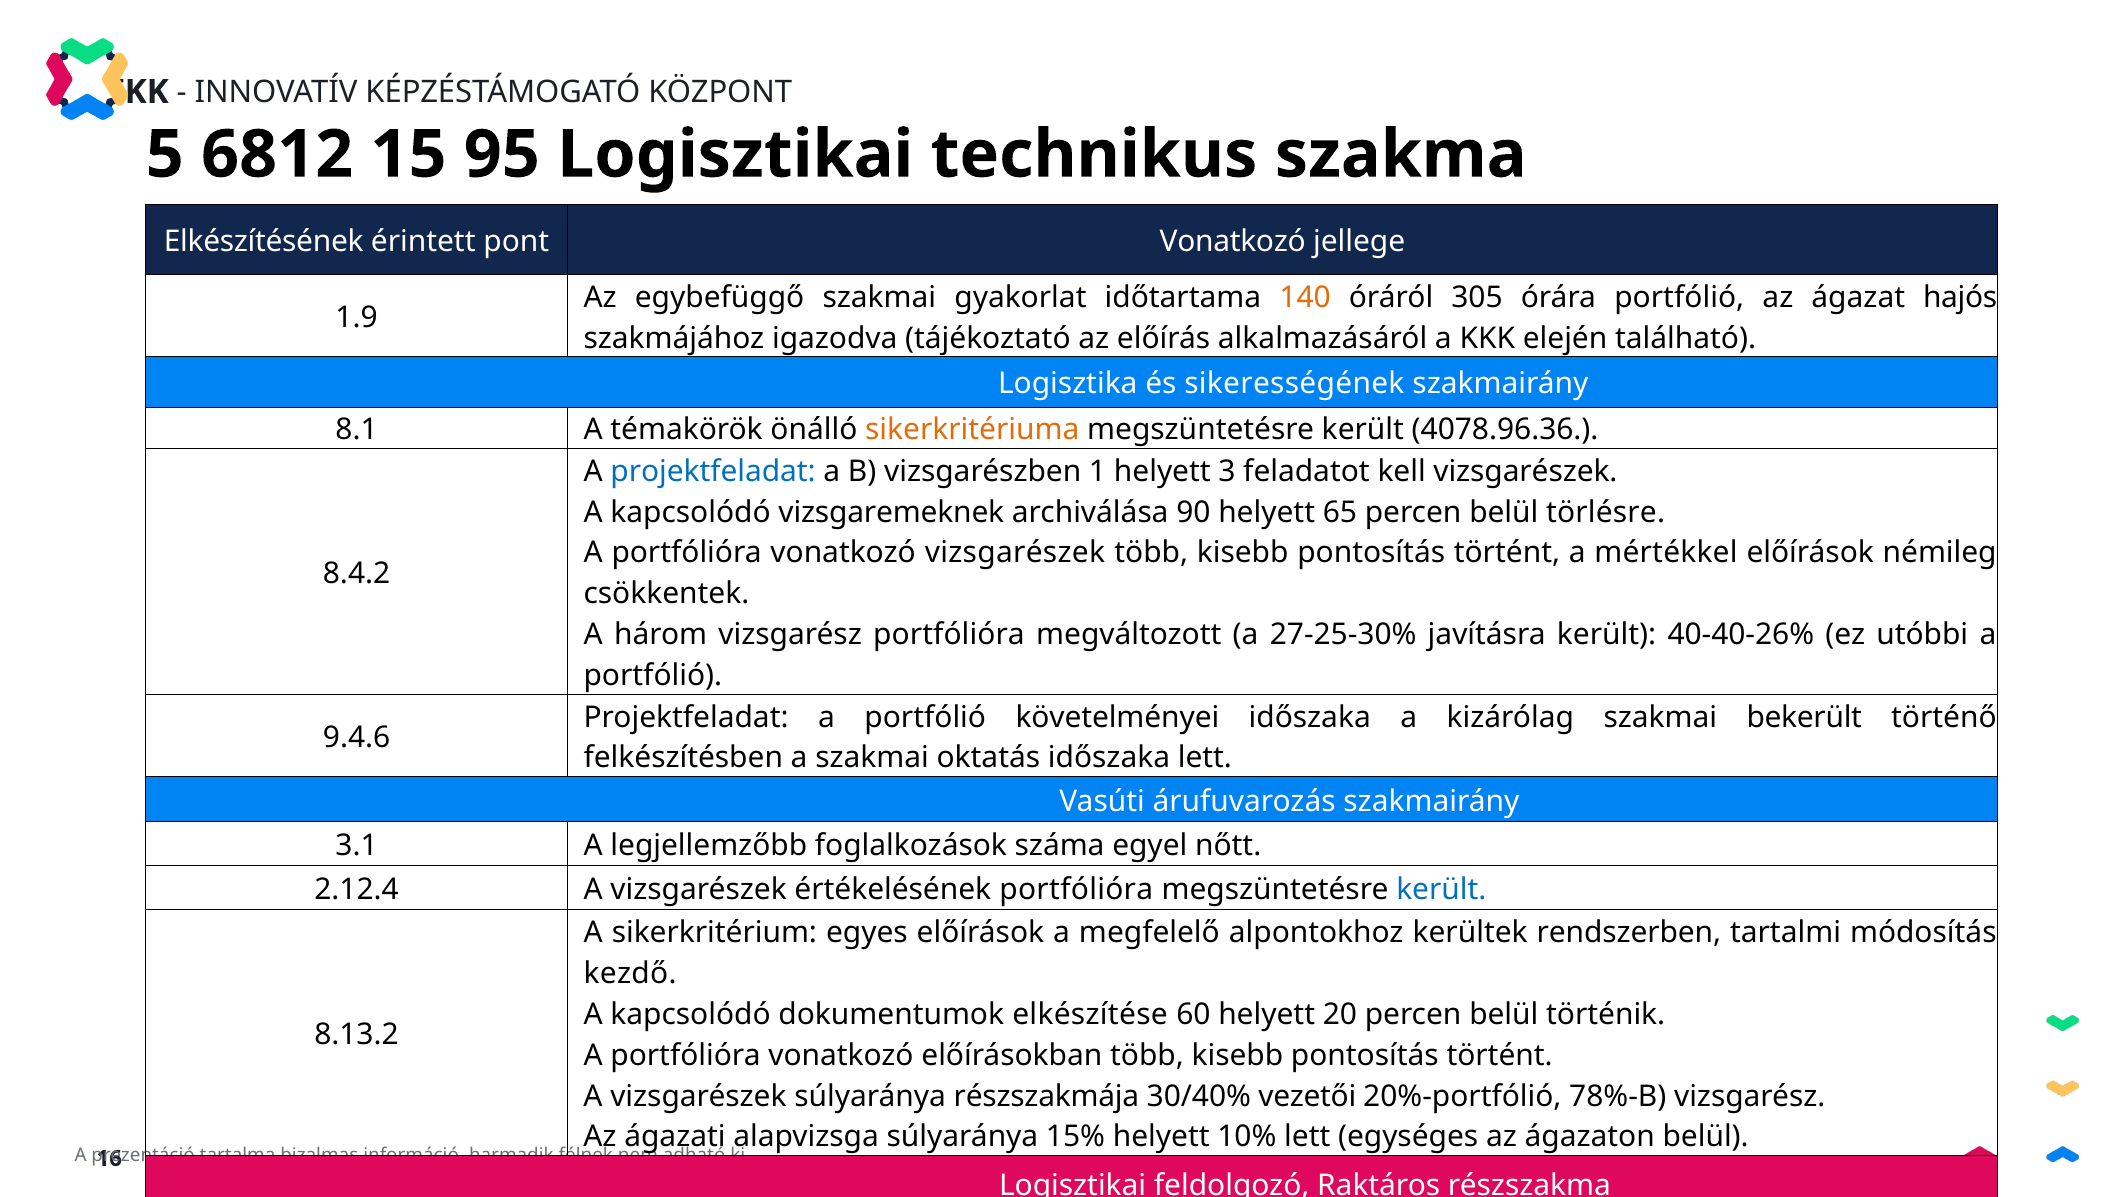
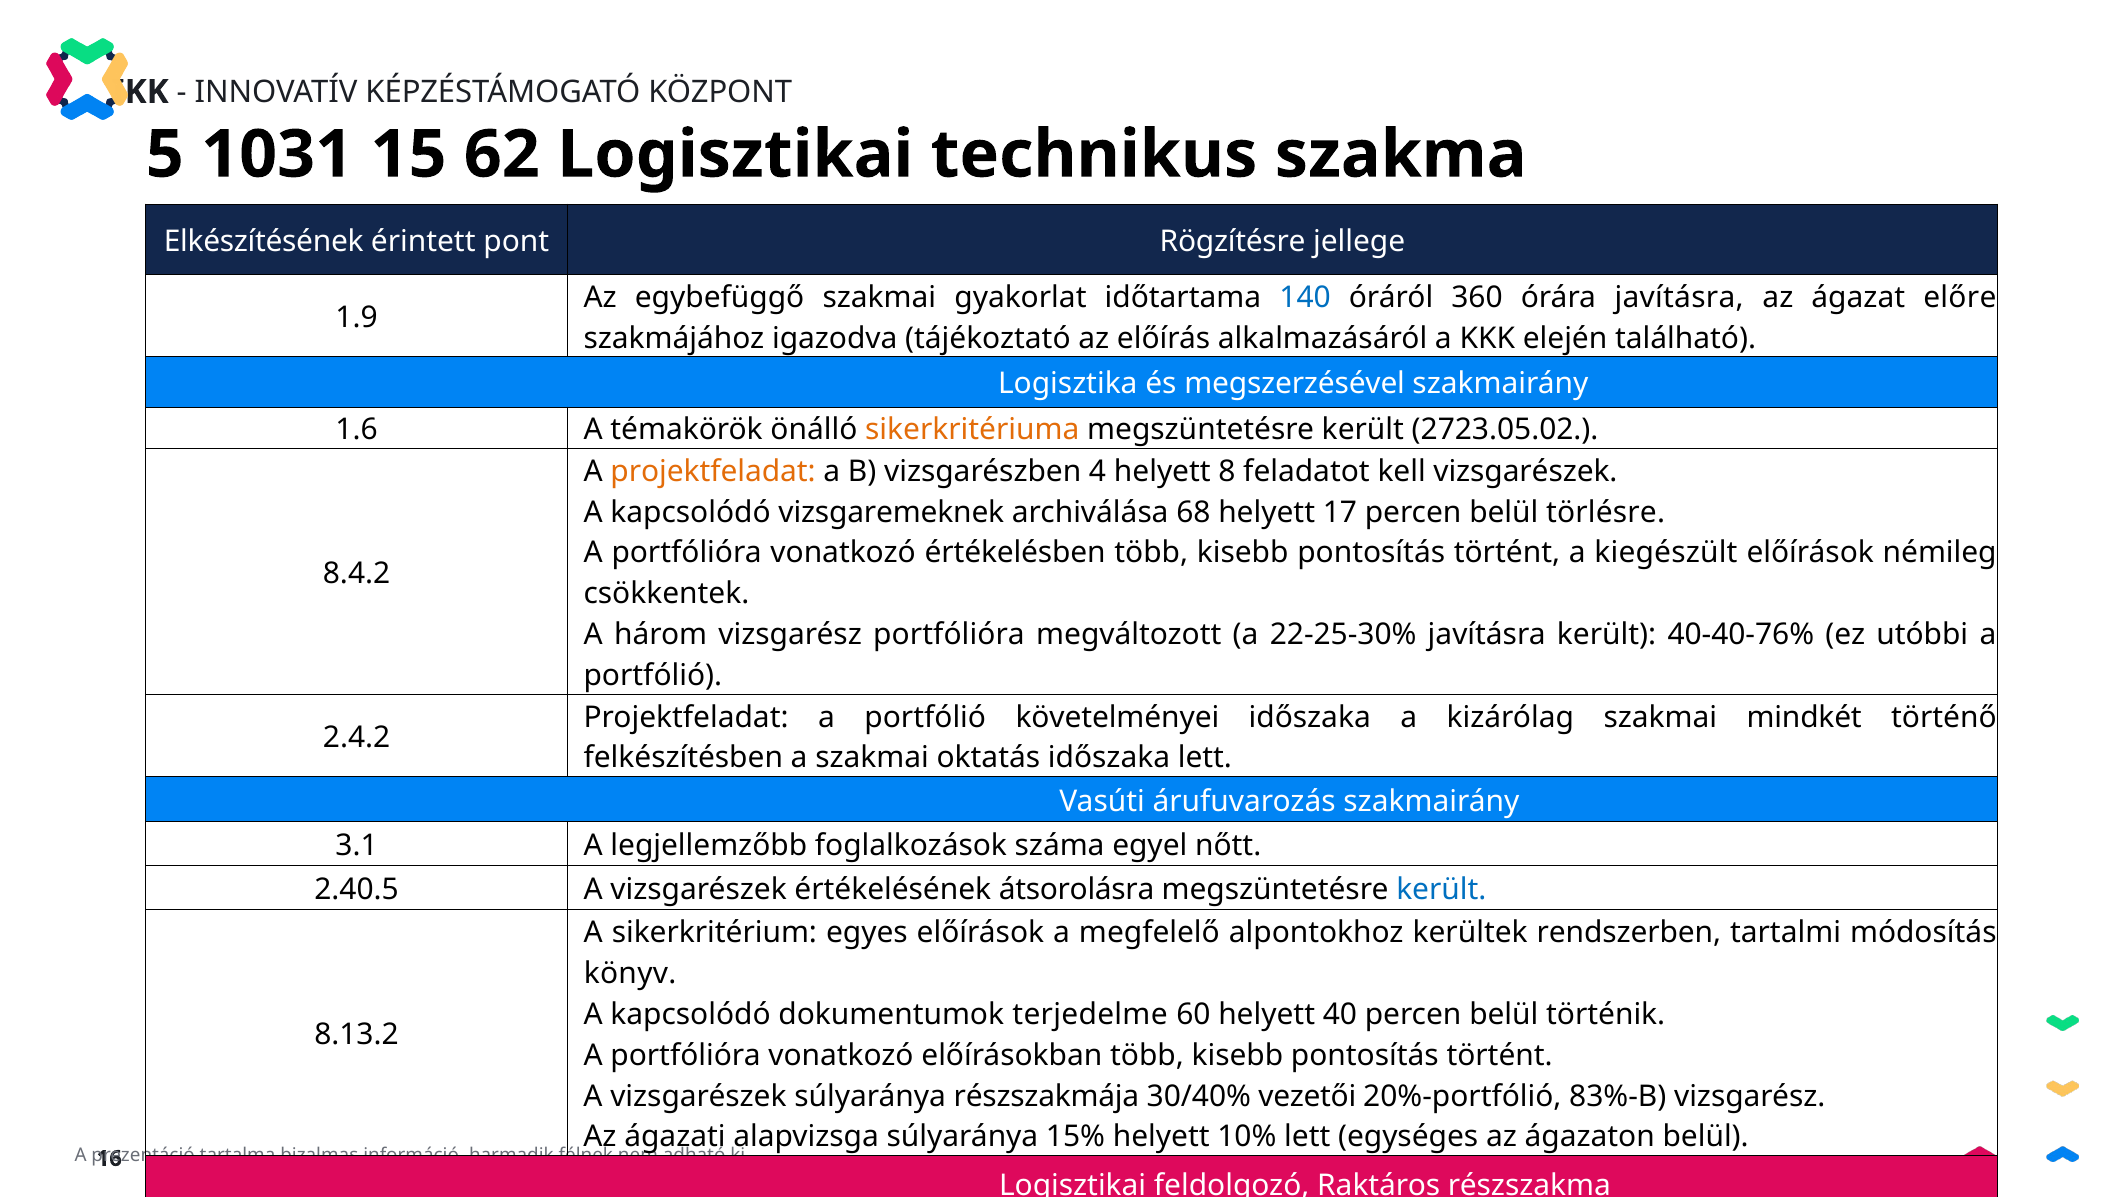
6812: 6812 -> 1031
95: 95 -> 62
pont Vonatkozó: Vonatkozó -> Rögzítésre
140 colour: orange -> blue
305: 305 -> 360
órára portfólió: portfólió -> javításra
hajós: hajós -> előre
sikerességének: sikerességének -> megszerzésével
8.1: 8.1 -> 1.6
4078.96.36: 4078.96.36 -> 2723.05.02
projektfeladat at (713, 471) colour: blue -> orange
1: 1 -> 4
helyett 3: 3 -> 8
90: 90 -> 68
65: 65 -> 17
vonatkozó vizsgarészek: vizsgarészek -> értékelésben
mértékkel: mértékkel -> kiegészült
27-25-30%: 27-25-30% -> 22-25-30%
40-40-26%: 40-40-26% -> 40-40-76%
bekerült: bekerült -> mindkét
9.4.6: 9.4.6 -> 2.4.2
2.12.4: 2.12.4 -> 2.40.5
értékelésének portfólióra: portfólióra -> átsorolásra
kezdő: kezdő -> könyv
elkészítése: elkészítése -> terjedelme
20: 20 -> 40
78%-B: 78%-B -> 83%-B
